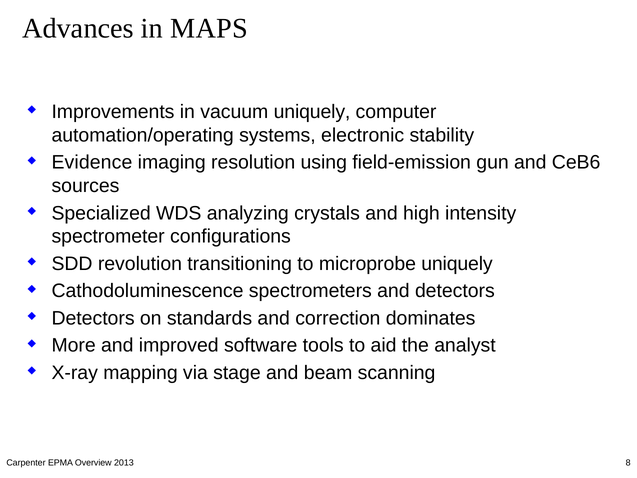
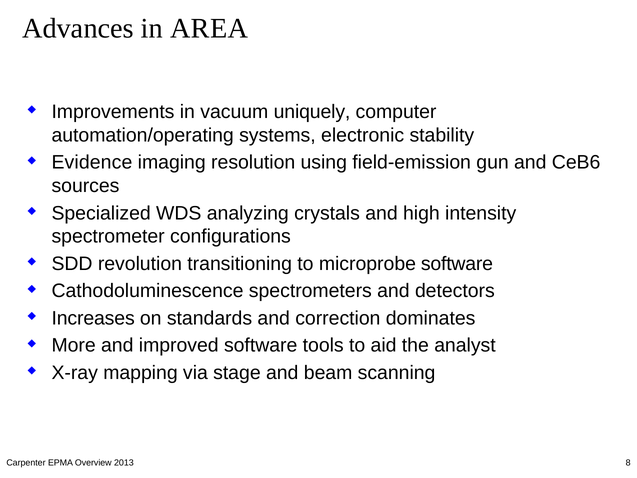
MAPS: MAPS -> AREA
microprobe uniquely: uniquely -> software
Detectors at (93, 318): Detectors -> Increases
